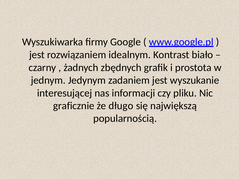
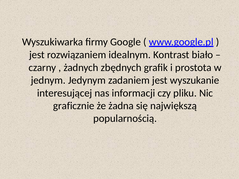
długo: długo -> żadna
